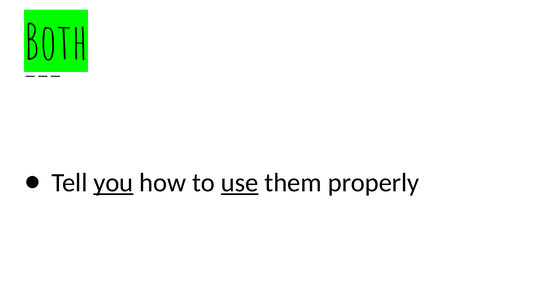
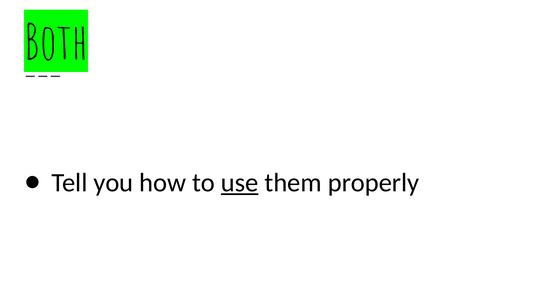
you underline: present -> none
